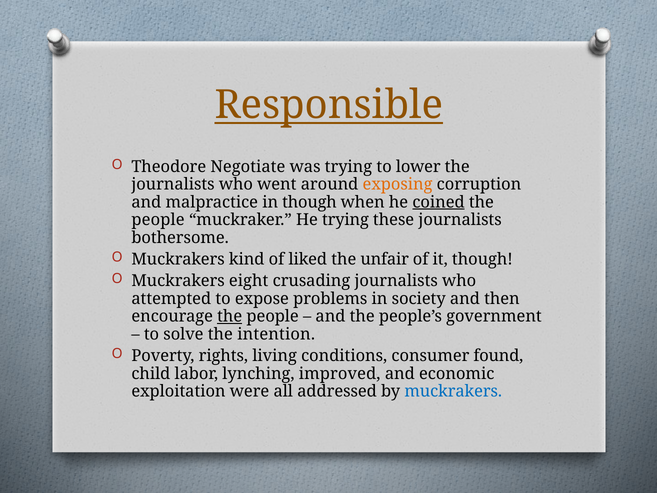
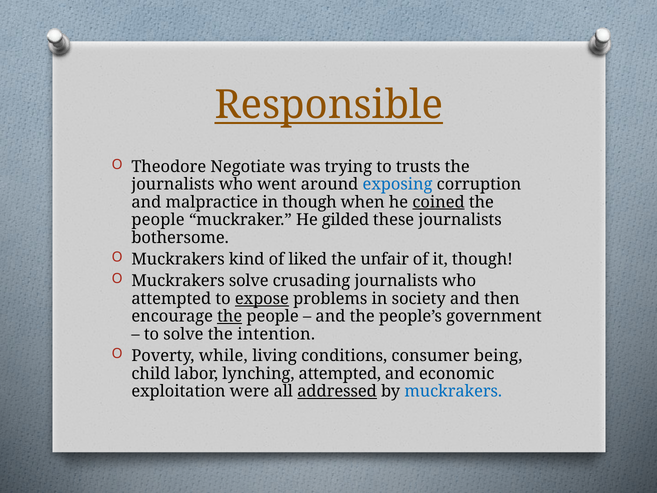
lower: lower -> trusts
exposing colour: orange -> blue
He trying: trying -> gilded
Muckrakers eight: eight -> solve
expose underline: none -> present
rights: rights -> while
found: found -> being
lynching improved: improved -> attempted
addressed underline: none -> present
